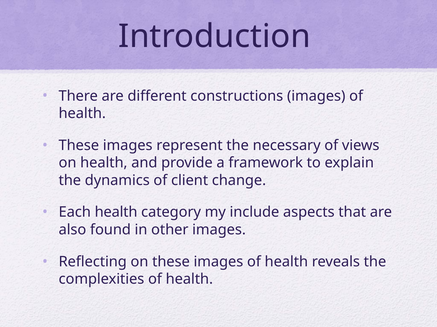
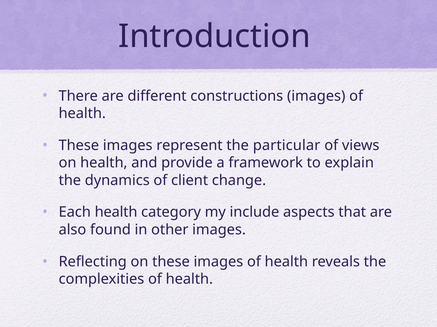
necessary: necessary -> particular
